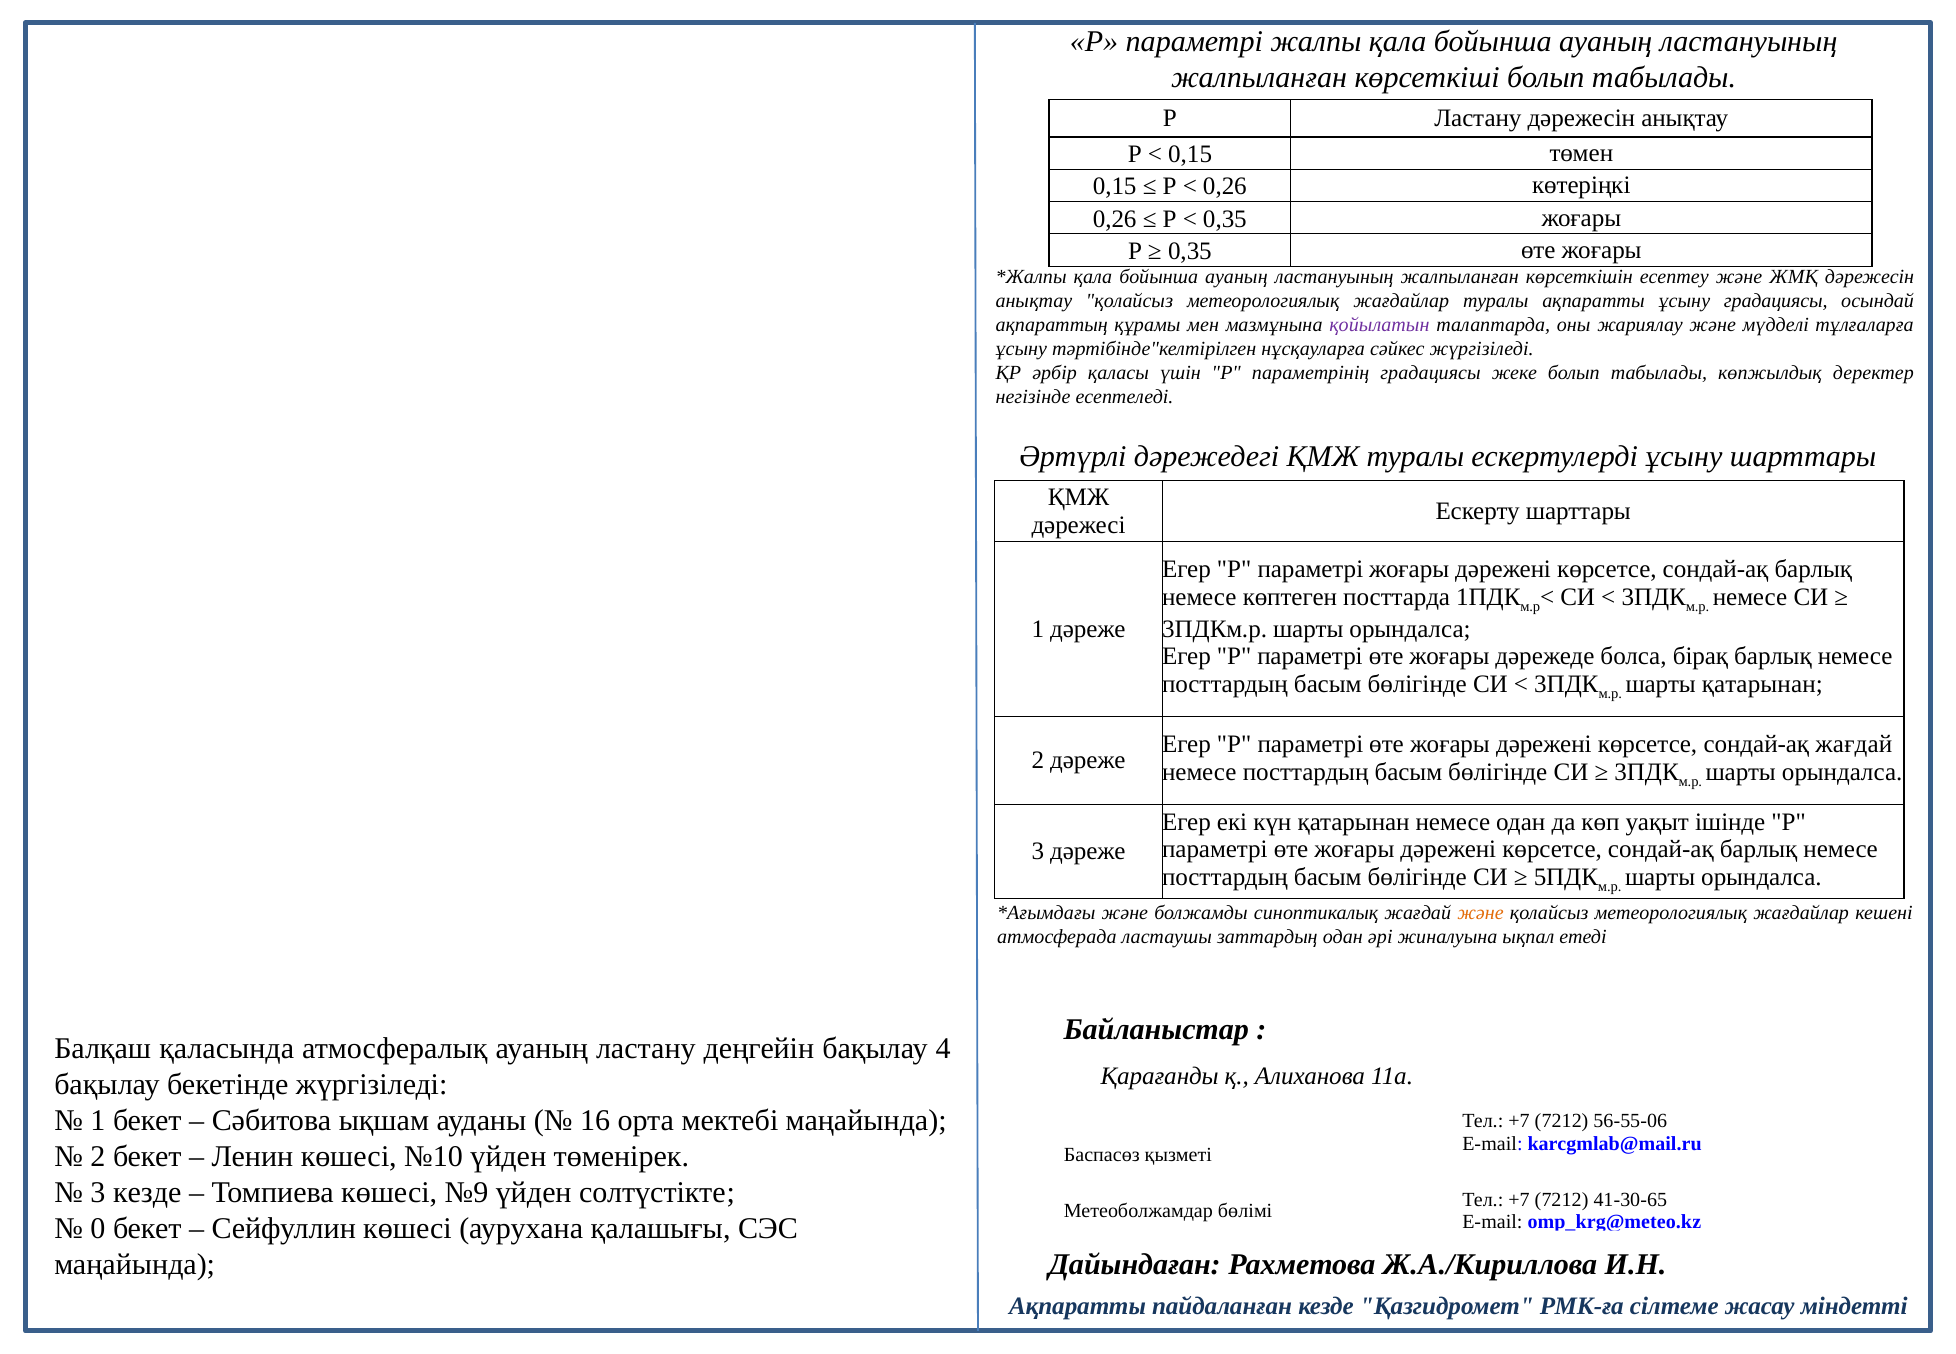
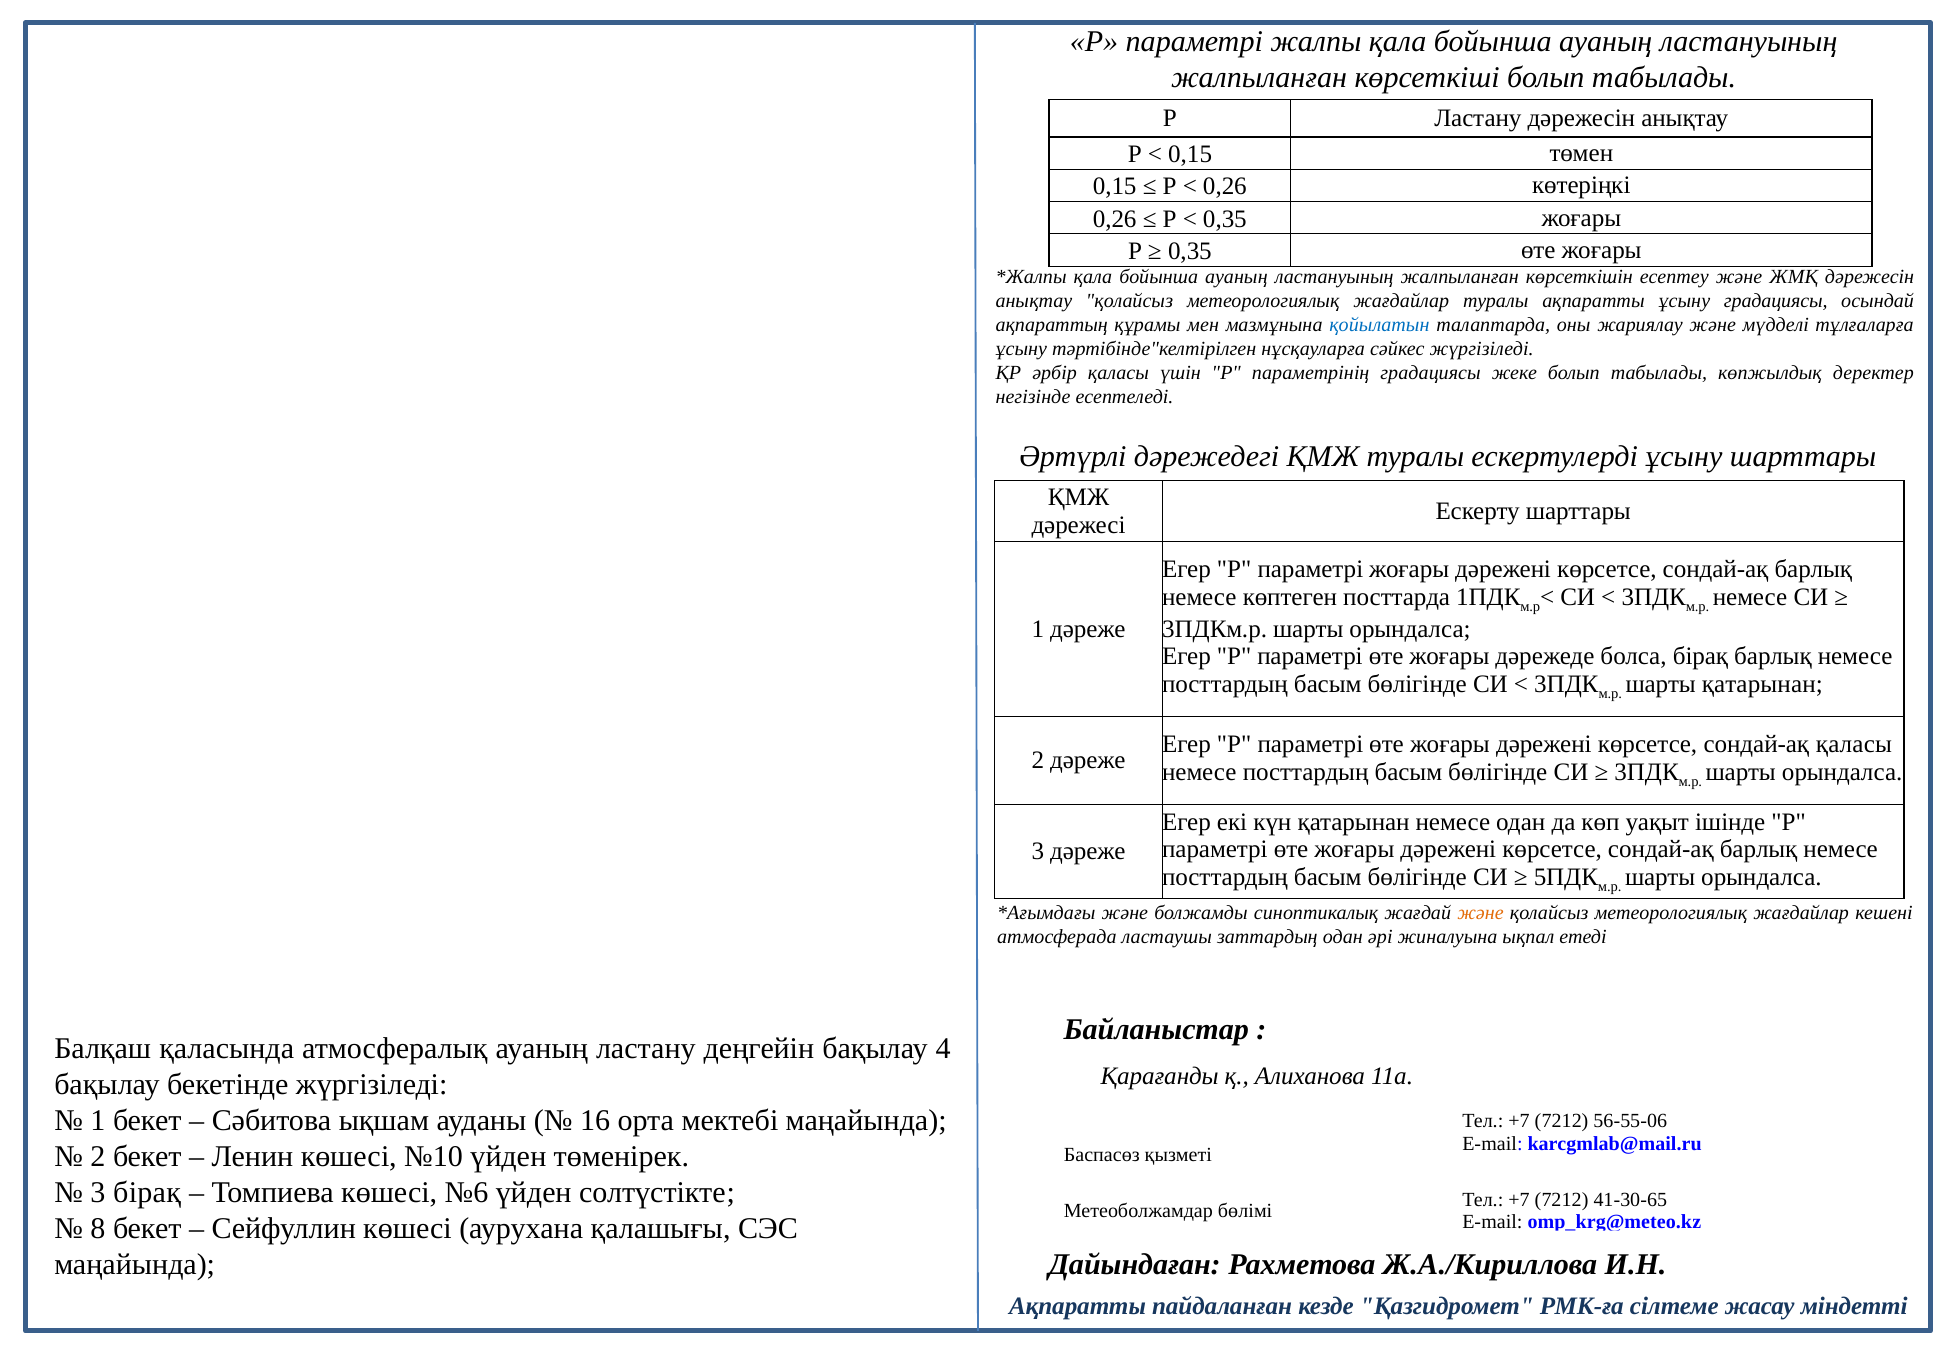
қойылатын colour: purple -> blue
сондай-ақ жағдай: жағдай -> қаласы
3 кезде: кезде -> бірақ
№9: №9 -> №6
0: 0 -> 8
